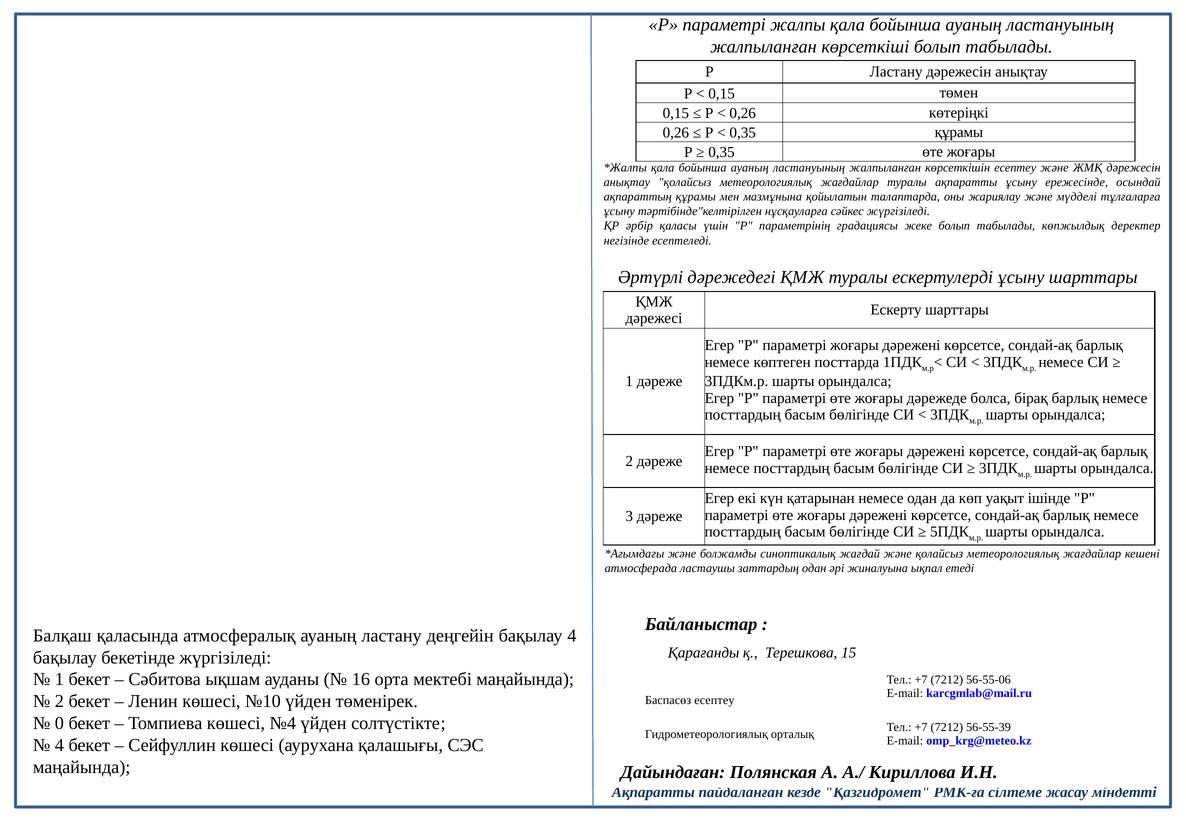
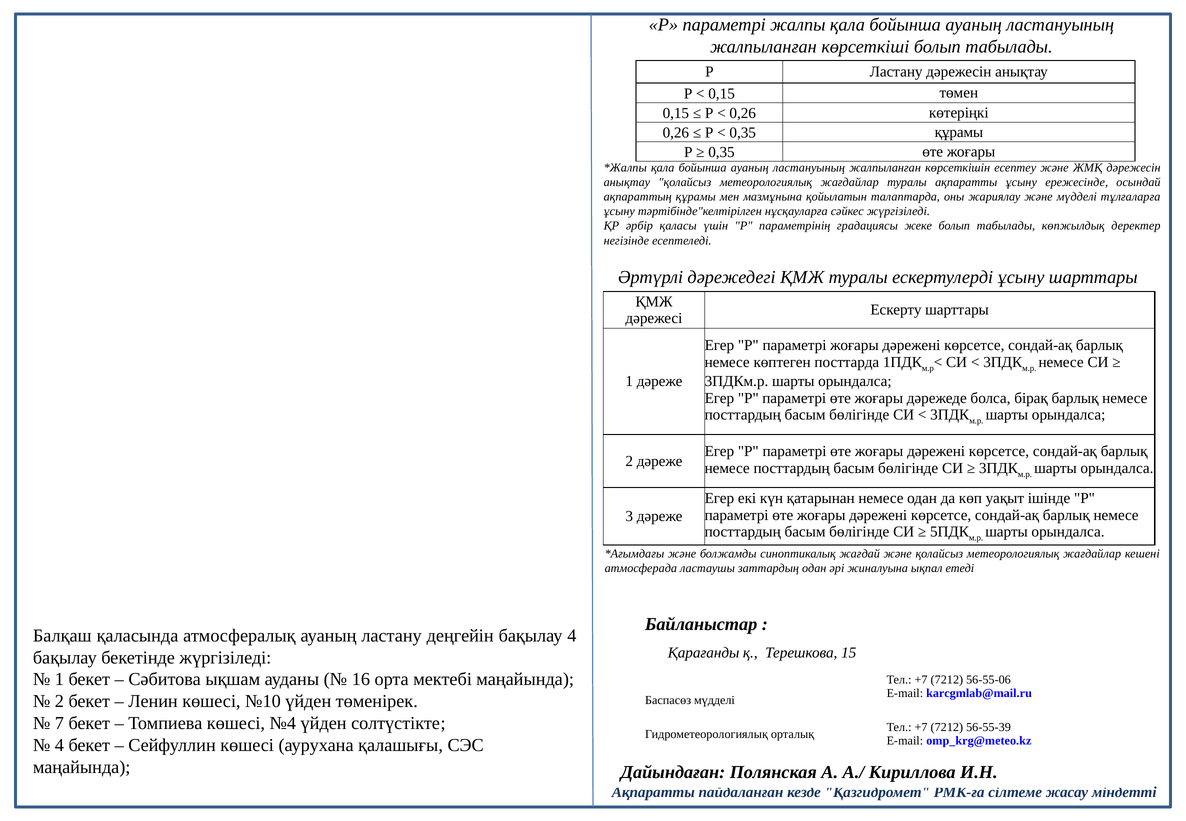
Баспасөз есептеу: есептеу -> мүдделі
0: 0 -> 7
